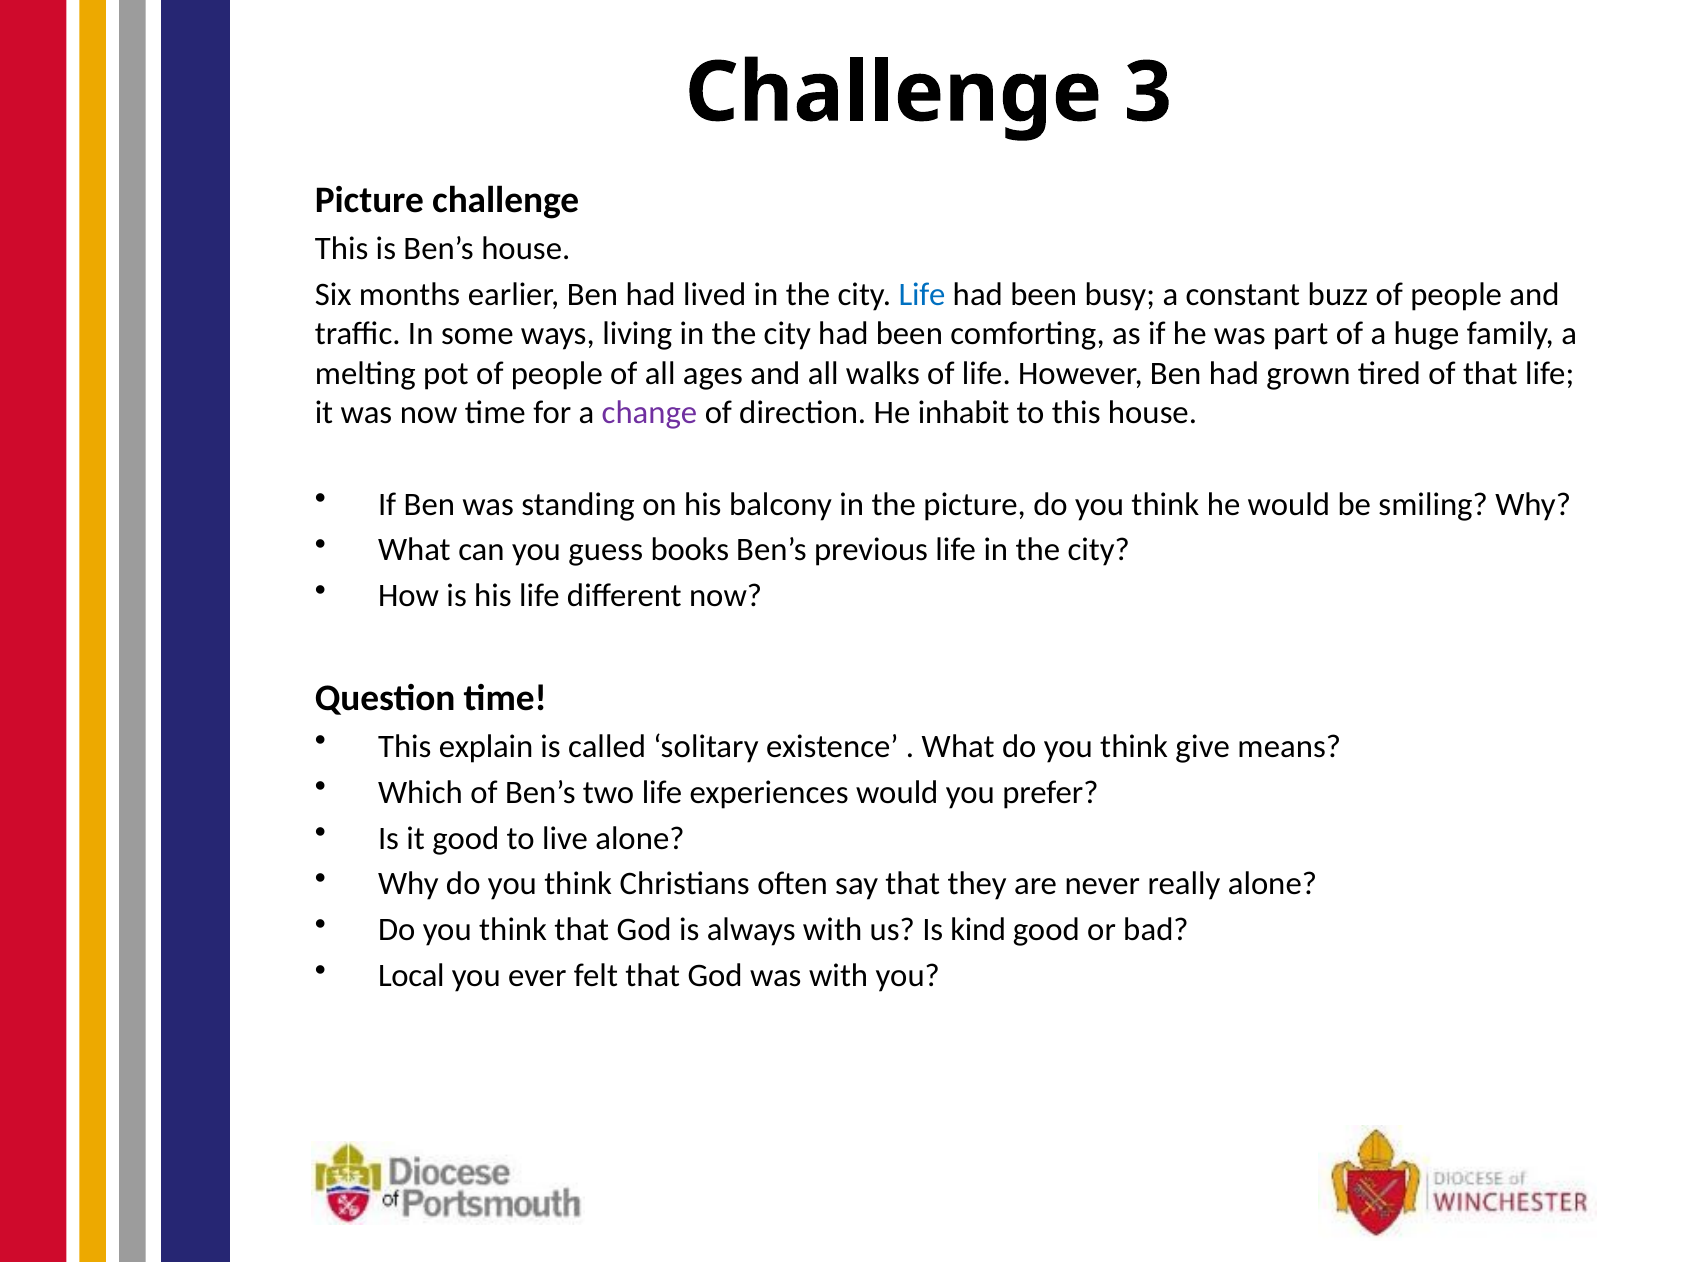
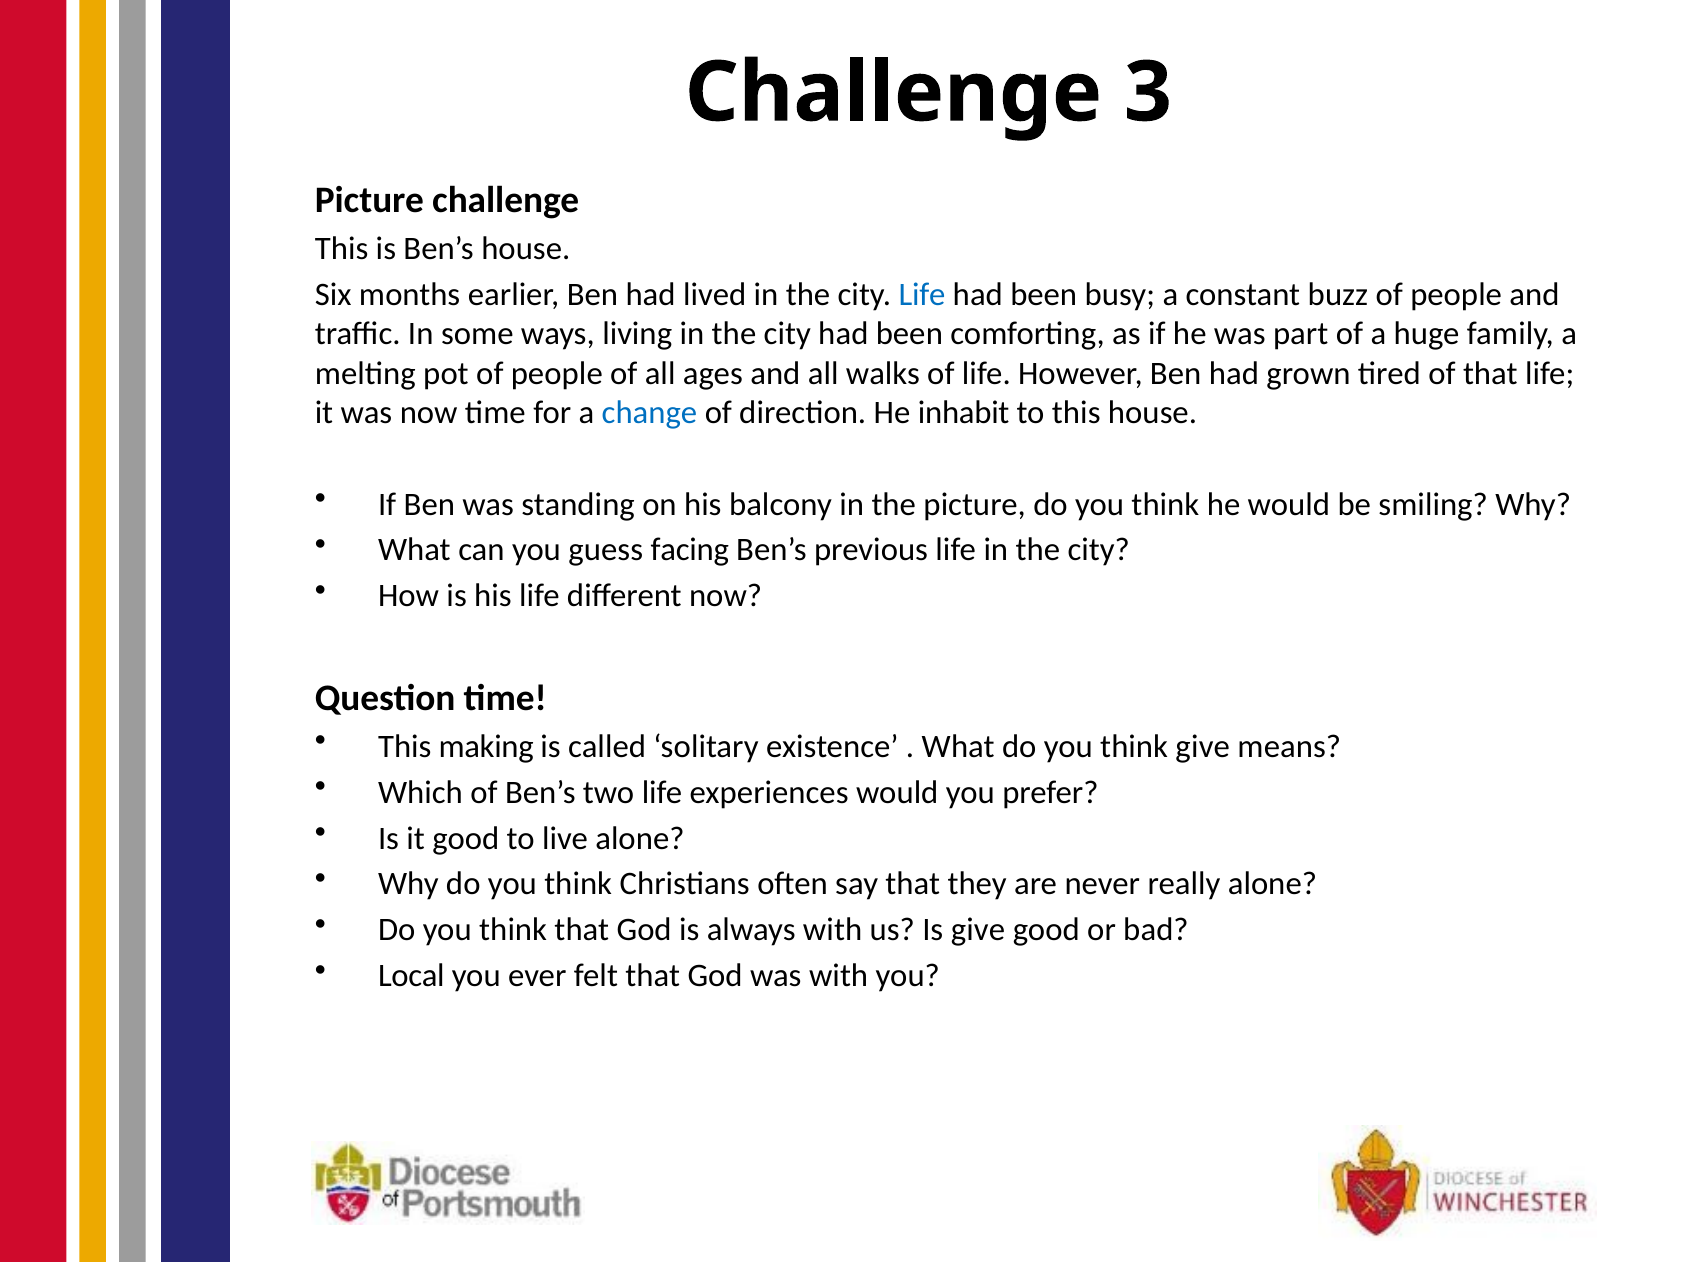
change colour: purple -> blue
books: books -> facing
explain: explain -> making
Is kind: kind -> give
